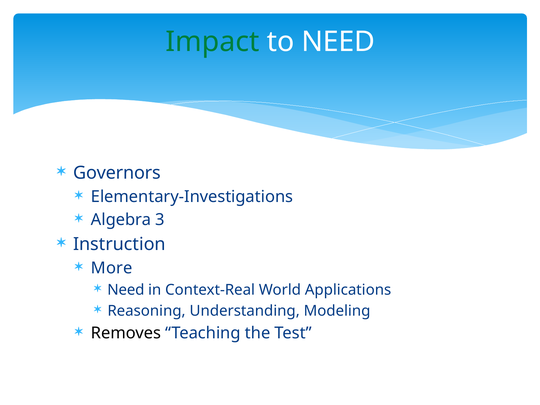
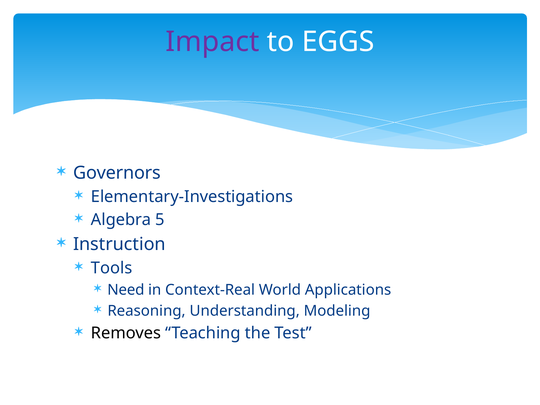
Impact colour: green -> purple
to NEED: NEED -> EGGS
3: 3 -> 5
More: More -> Tools
